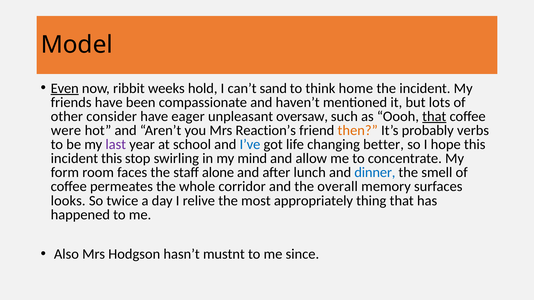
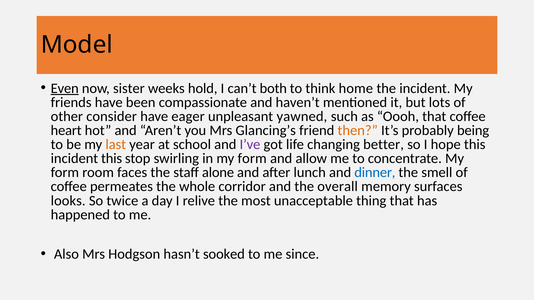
ribbit: ribbit -> sister
sand: sand -> both
oversaw: oversaw -> yawned
that at (434, 117) underline: present -> none
were: were -> heart
Reaction’s: Reaction’s -> Glancing’s
verbs: verbs -> being
last colour: purple -> orange
I’ve colour: blue -> purple
in my mind: mind -> form
appropriately: appropriately -> unacceptable
mustnt: mustnt -> sooked
